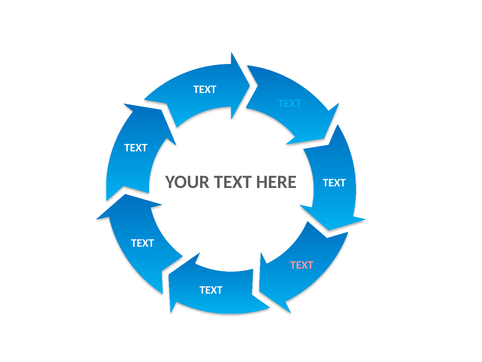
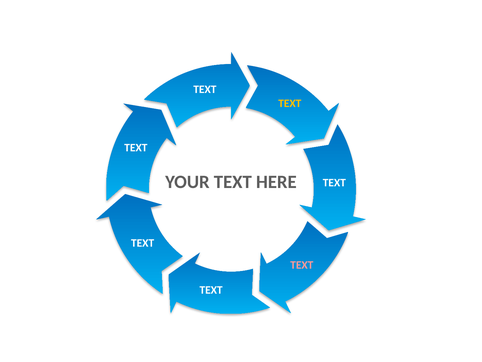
TEXT at (290, 103) colour: light blue -> yellow
